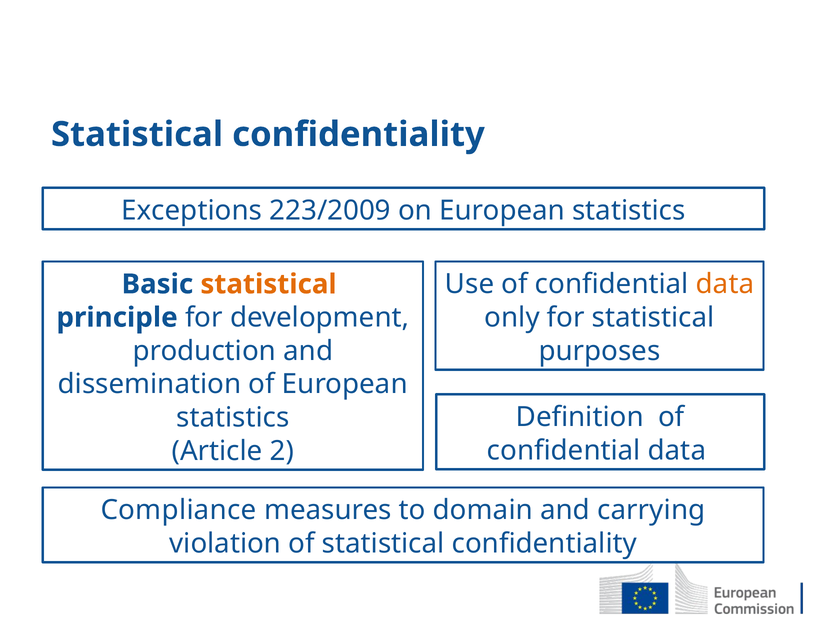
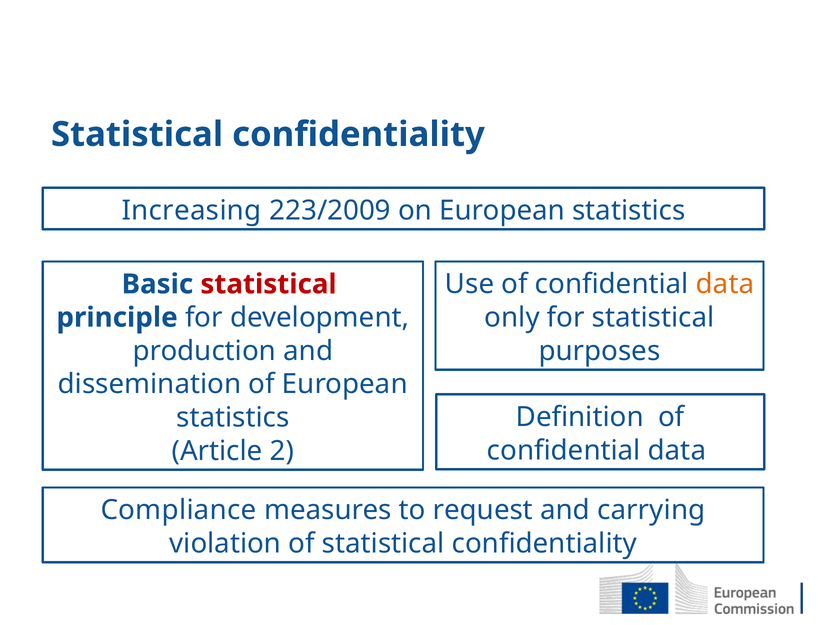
Exceptions: Exceptions -> Increasing
statistical at (269, 284) colour: orange -> red
domain: domain -> request
